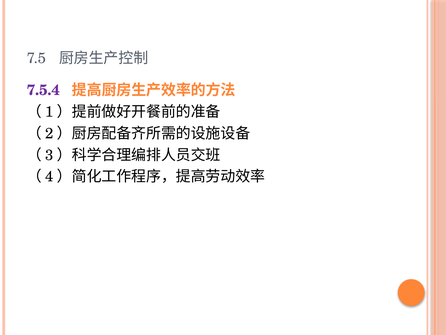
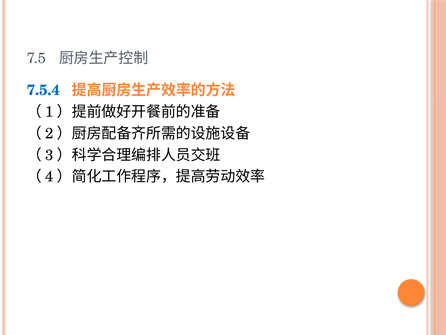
7.5.4 colour: purple -> blue
